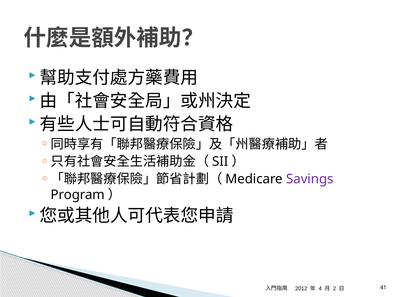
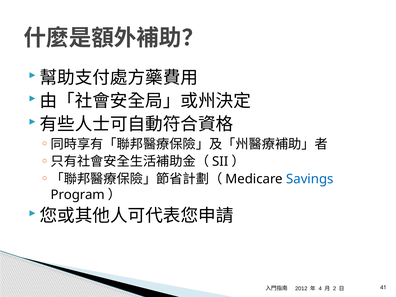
Savings colour: purple -> blue
